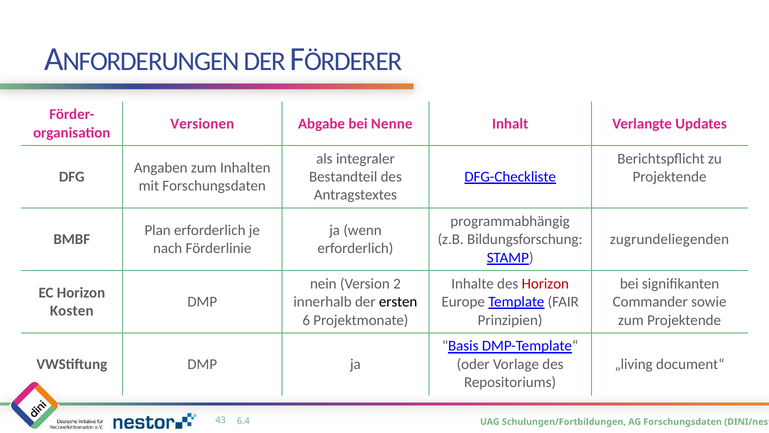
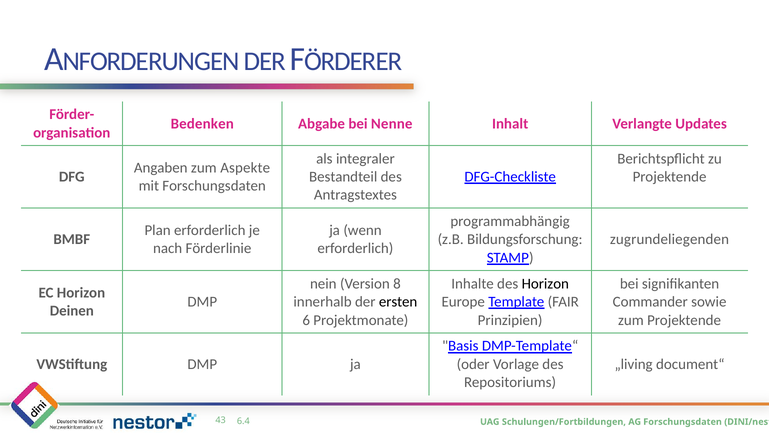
Versionen: Versionen -> Bedenken
Inhalten: Inhalten -> Aspekte
2: 2 -> 8
Horizon at (545, 283) colour: red -> black
Kosten: Kosten -> Deinen
